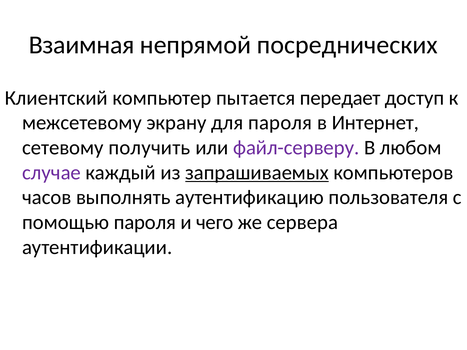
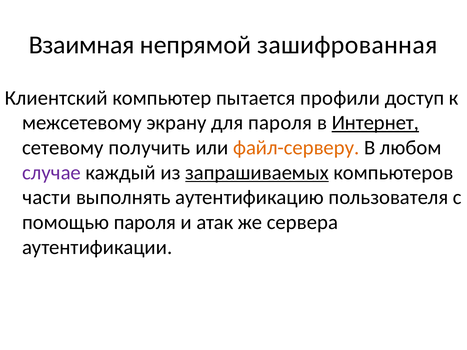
посреднических: посреднических -> зашифрованная
передает: передает -> профили
Интернет underline: none -> present
файл-серверу colour: purple -> orange
часов: часов -> части
чего: чего -> атак
